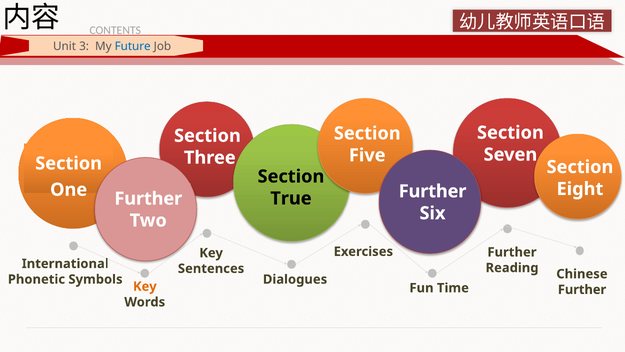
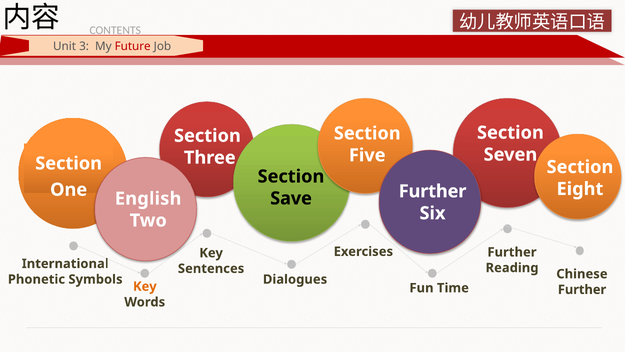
Future colour: blue -> red
True: True -> Save
Further at (148, 198): Further -> English
